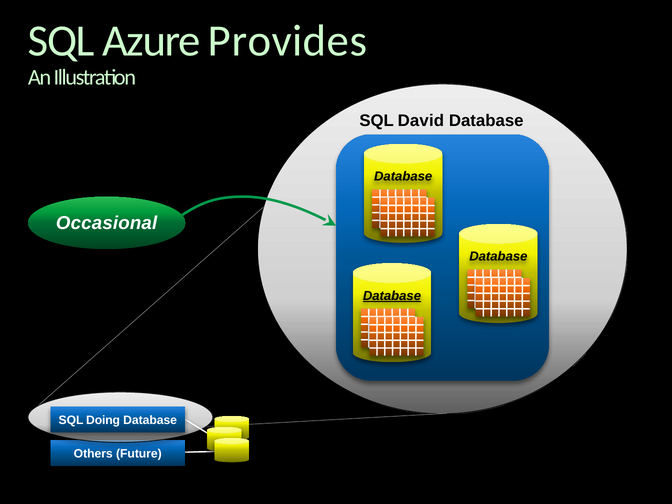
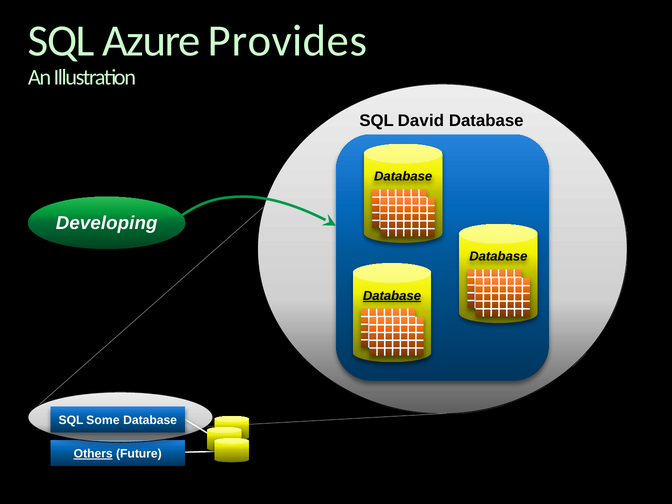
Occasional: Occasional -> Developing
Doing: Doing -> Some
Others underline: none -> present
